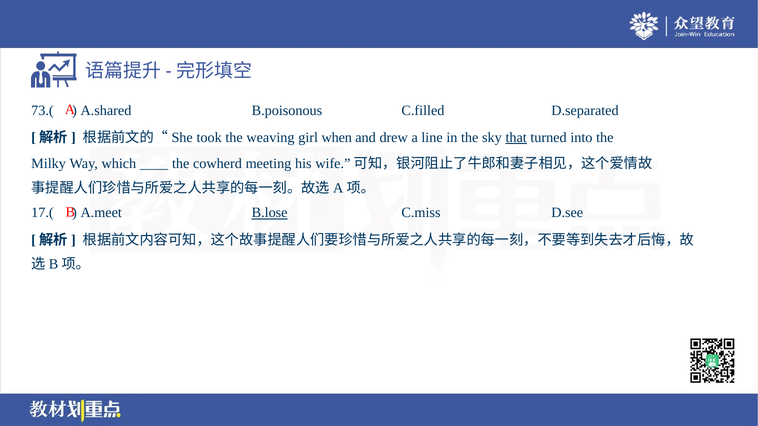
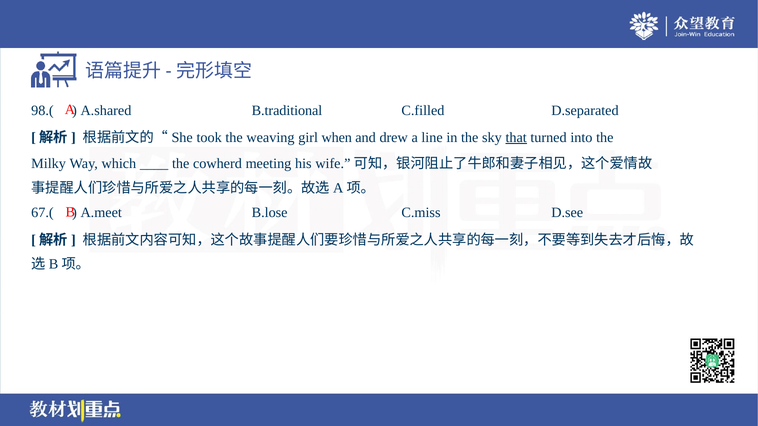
73.(: 73.( -> 98.(
B.poisonous: B.poisonous -> B.traditional
17.(: 17.( -> 67.(
B.lose underline: present -> none
